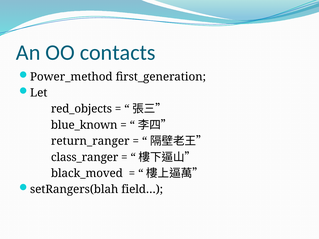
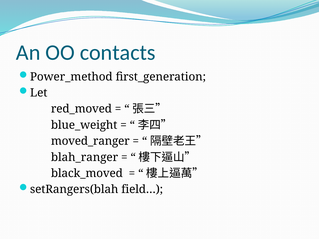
red_objects: red_objects -> red_moved
blue_known: blue_known -> blue_weight
return_ranger: return_ranger -> moved_ranger
class_ranger: class_ranger -> blah_ranger
